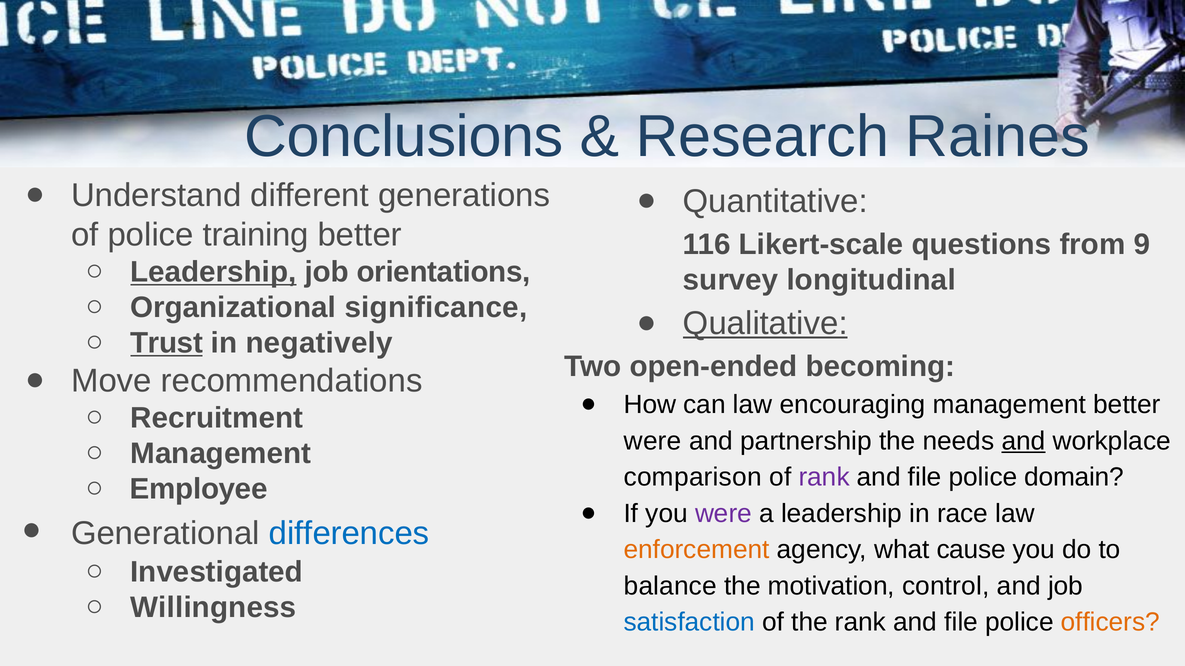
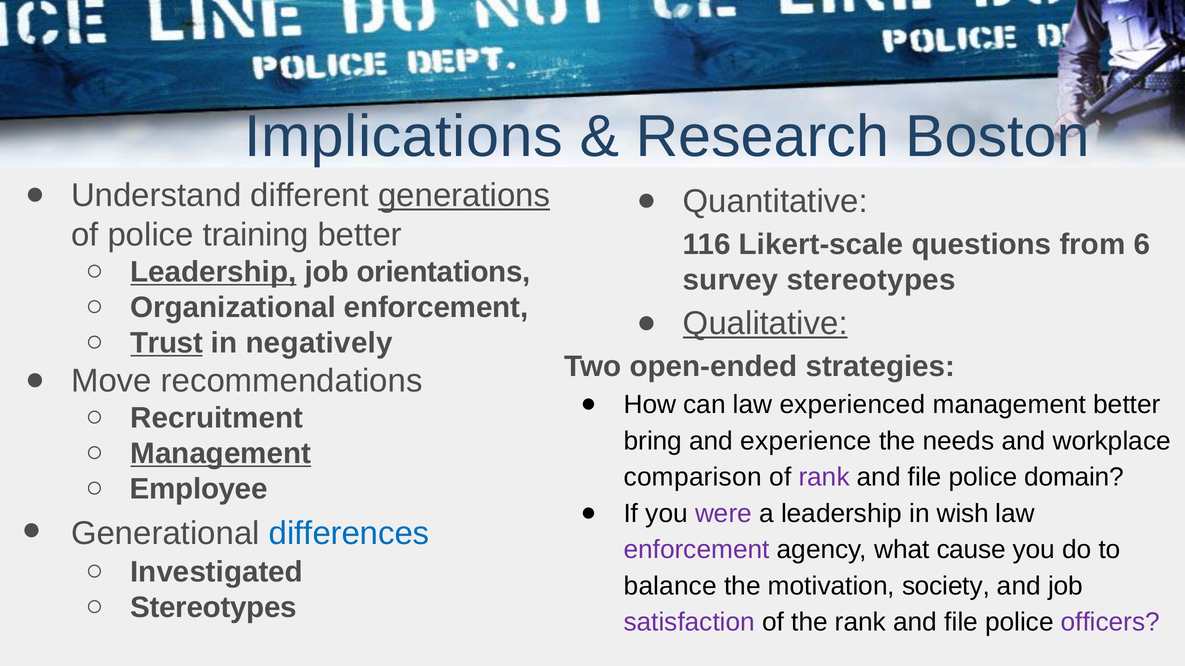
Conclusions: Conclusions -> Implications
Raines: Raines -> Boston
generations underline: none -> present
9: 9 -> 6
survey longitudinal: longitudinal -> stereotypes
Organizational significance: significance -> enforcement
becoming: becoming -> strategies
encouraging: encouraging -> experienced
were at (653, 441): were -> bring
partnership: partnership -> experience
and at (1023, 441) underline: present -> none
Management at (221, 454) underline: none -> present
race: race -> wish
enforcement at (697, 550) colour: orange -> purple
control: control -> society
Willingness at (213, 608): Willingness -> Stereotypes
satisfaction colour: blue -> purple
officers colour: orange -> purple
